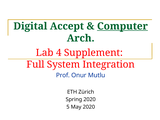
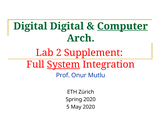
Digital Accept: Accept -> Digital
4: 4 -> 2
System underline: none -> present
